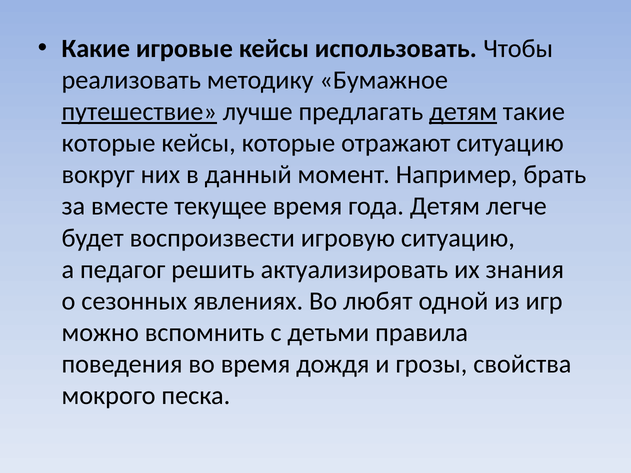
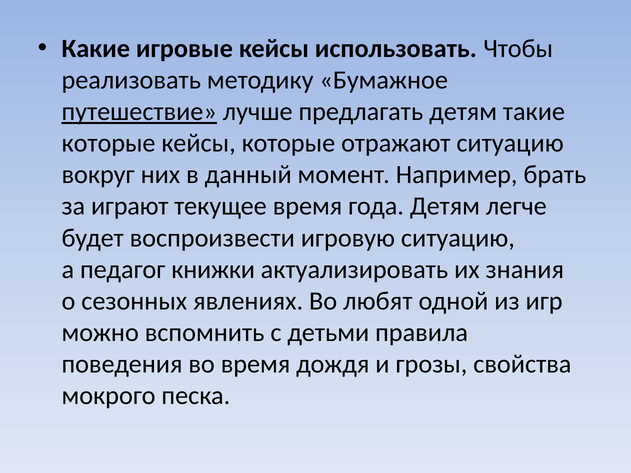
детям at (463, 112) underline: present -> none
вместе: вместе -> играют
решить: решить -> книжки
